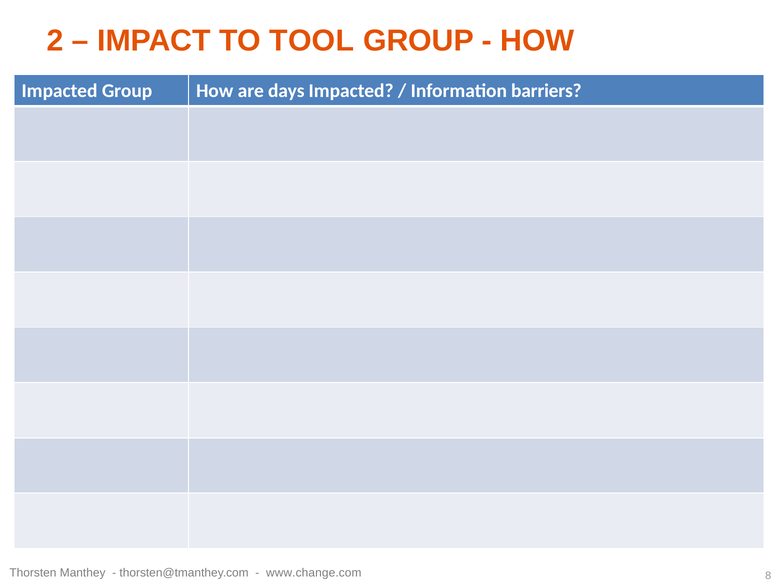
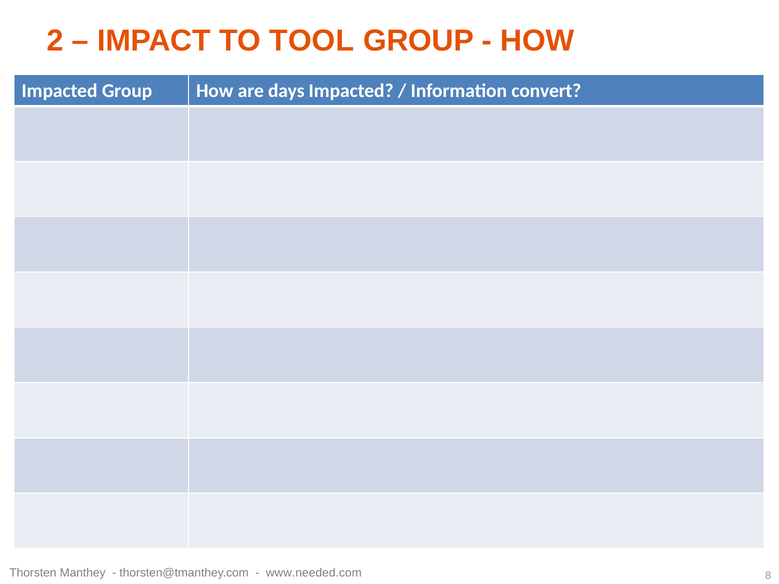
barriers: barriers -> convert
www.change.com: www.change.com -> www.needed.com
